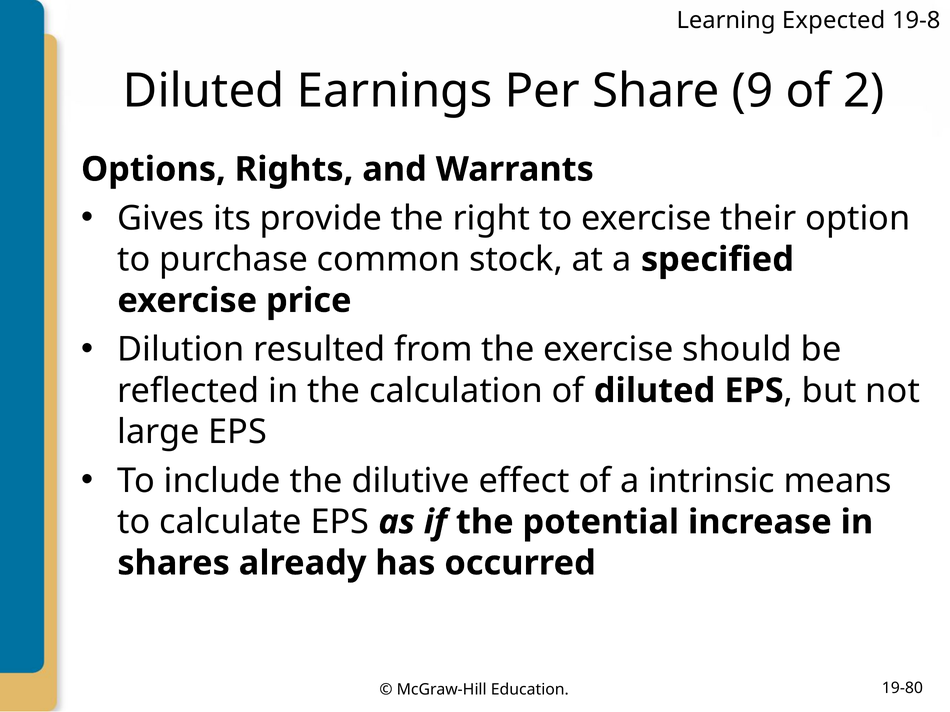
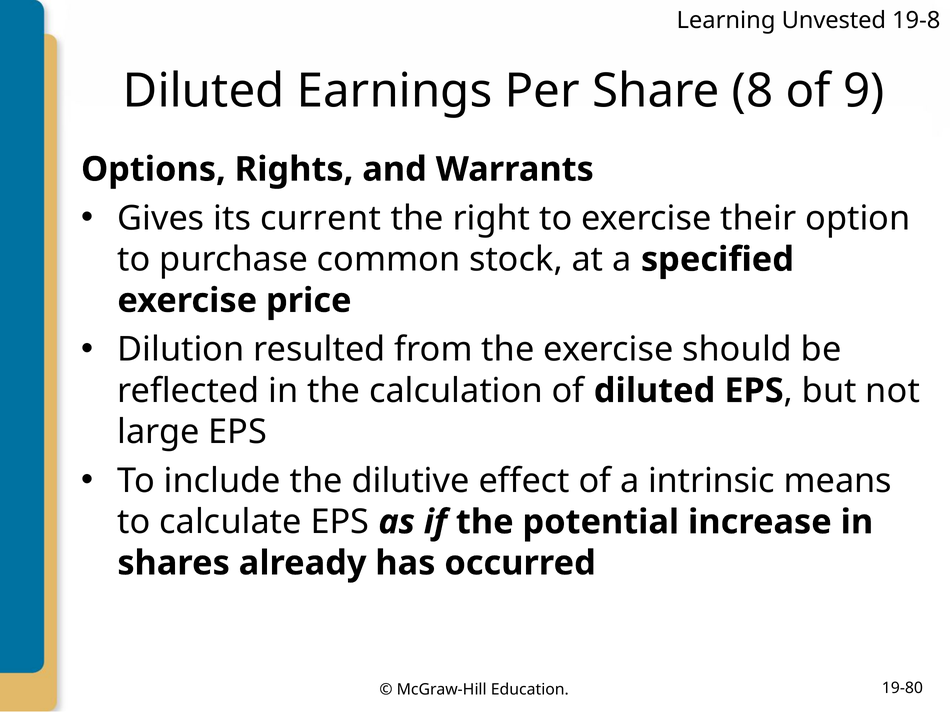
Expected: Expected -> Unvested
9: 9 -> 8
2: 2 -> 9
provide: provide -> current
